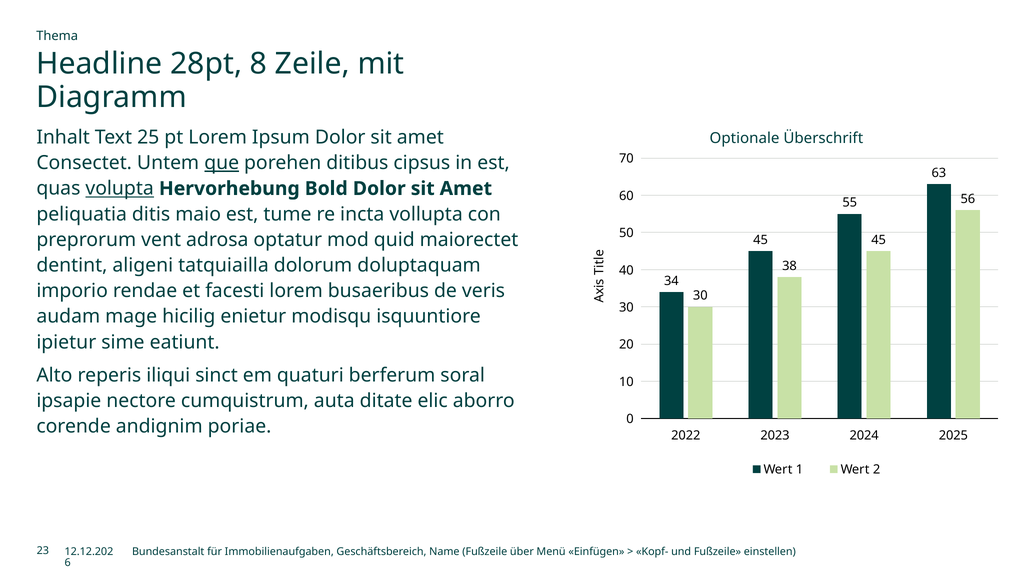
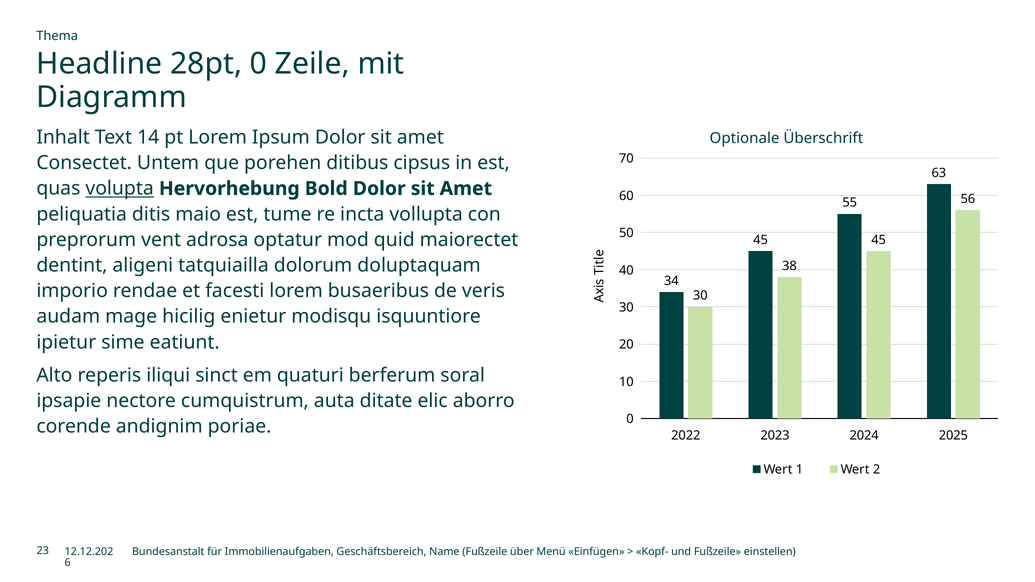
28pt 8: 8 -> 0
25: 25 -> 14
que underline: present -> none
